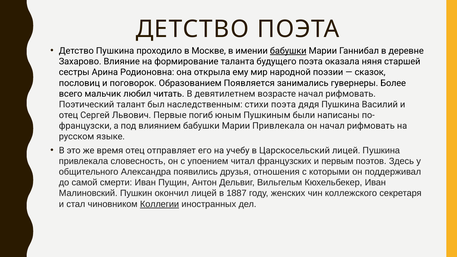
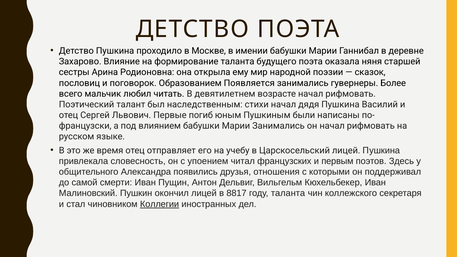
бабушки at (288, 51) underline: present -> none
стихи поэта: поэта -> начал
Марии Привлекала: Привлекала -> Занимались
1887: 1887 -> 8817
году женских: женских -> таланта
